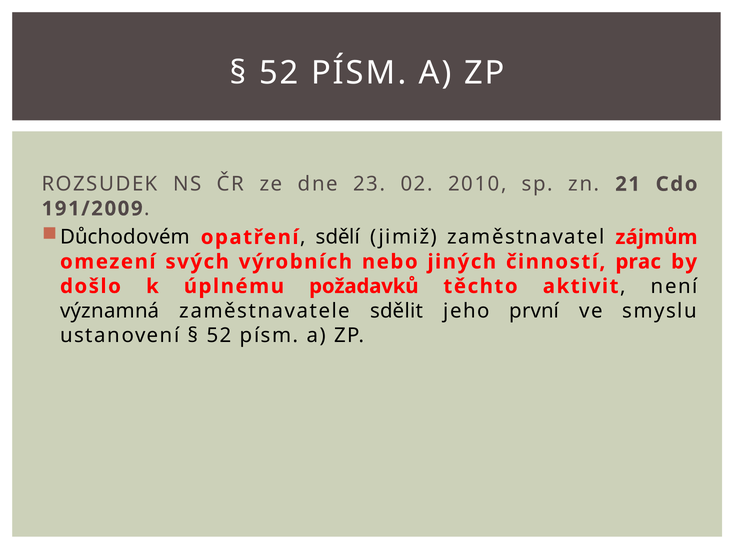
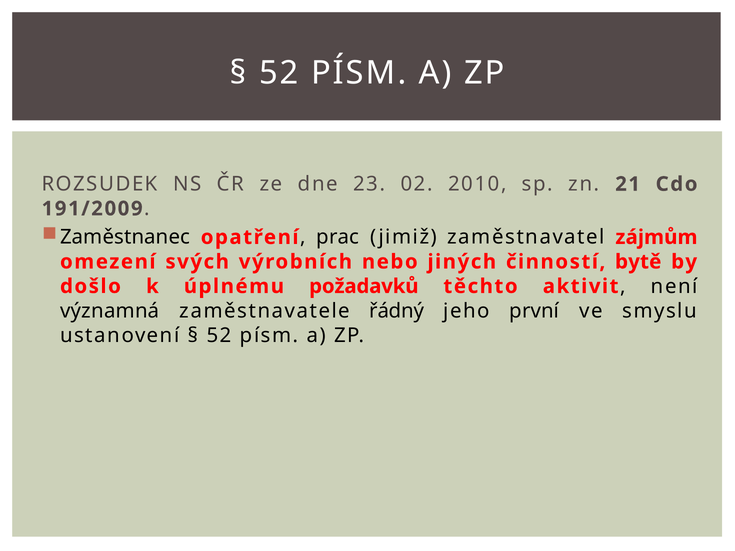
Důchodovém: Důchodovém -> Zaměstnanec
sdělí: sdělí -> prac
prac: prac -> bytě
sdělit: sdělit -> řádný
